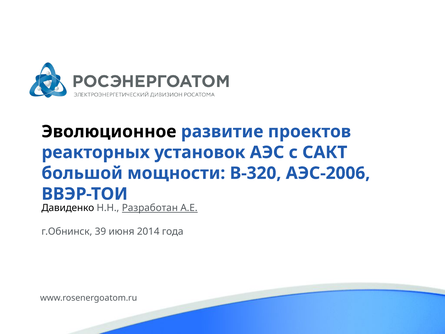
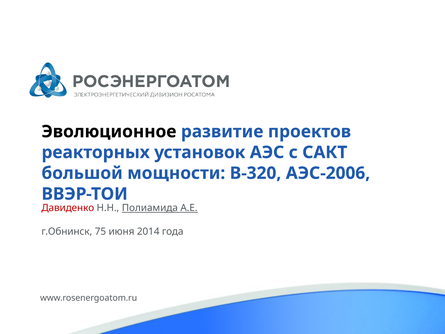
Давиденко colour: black -> red
Разработан: Разработан -> Полиамида
39: 39 -> 75
